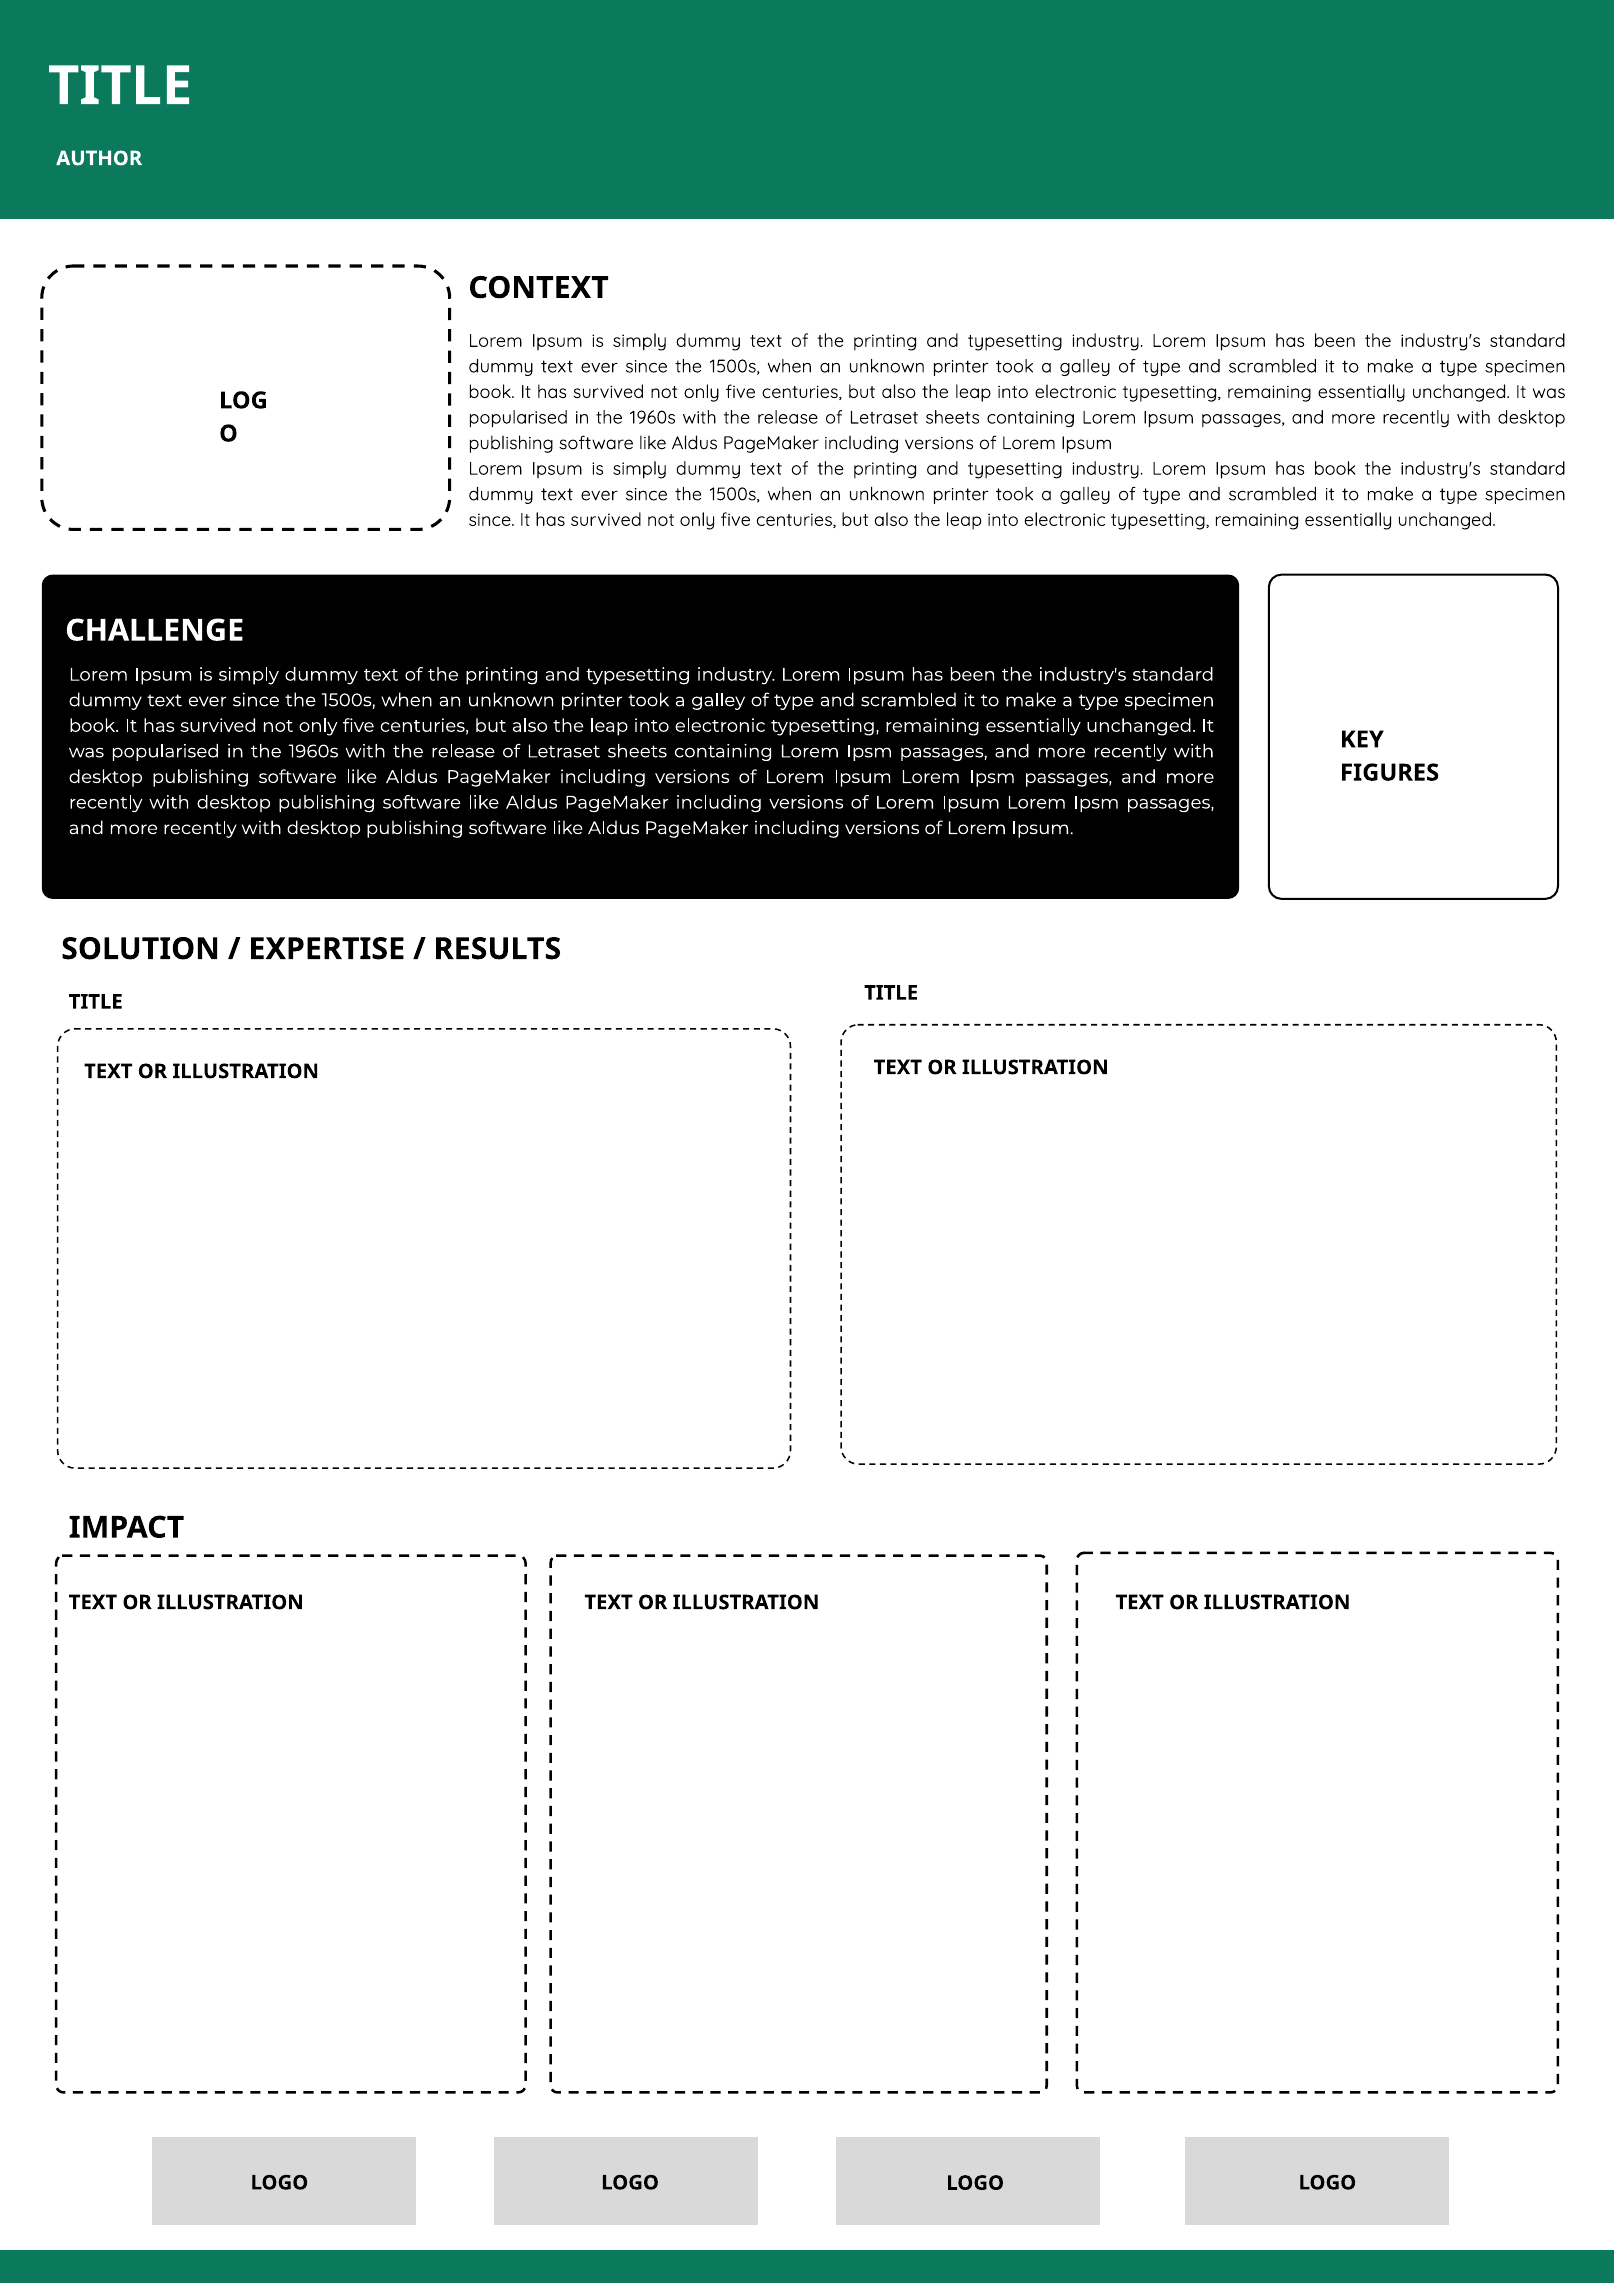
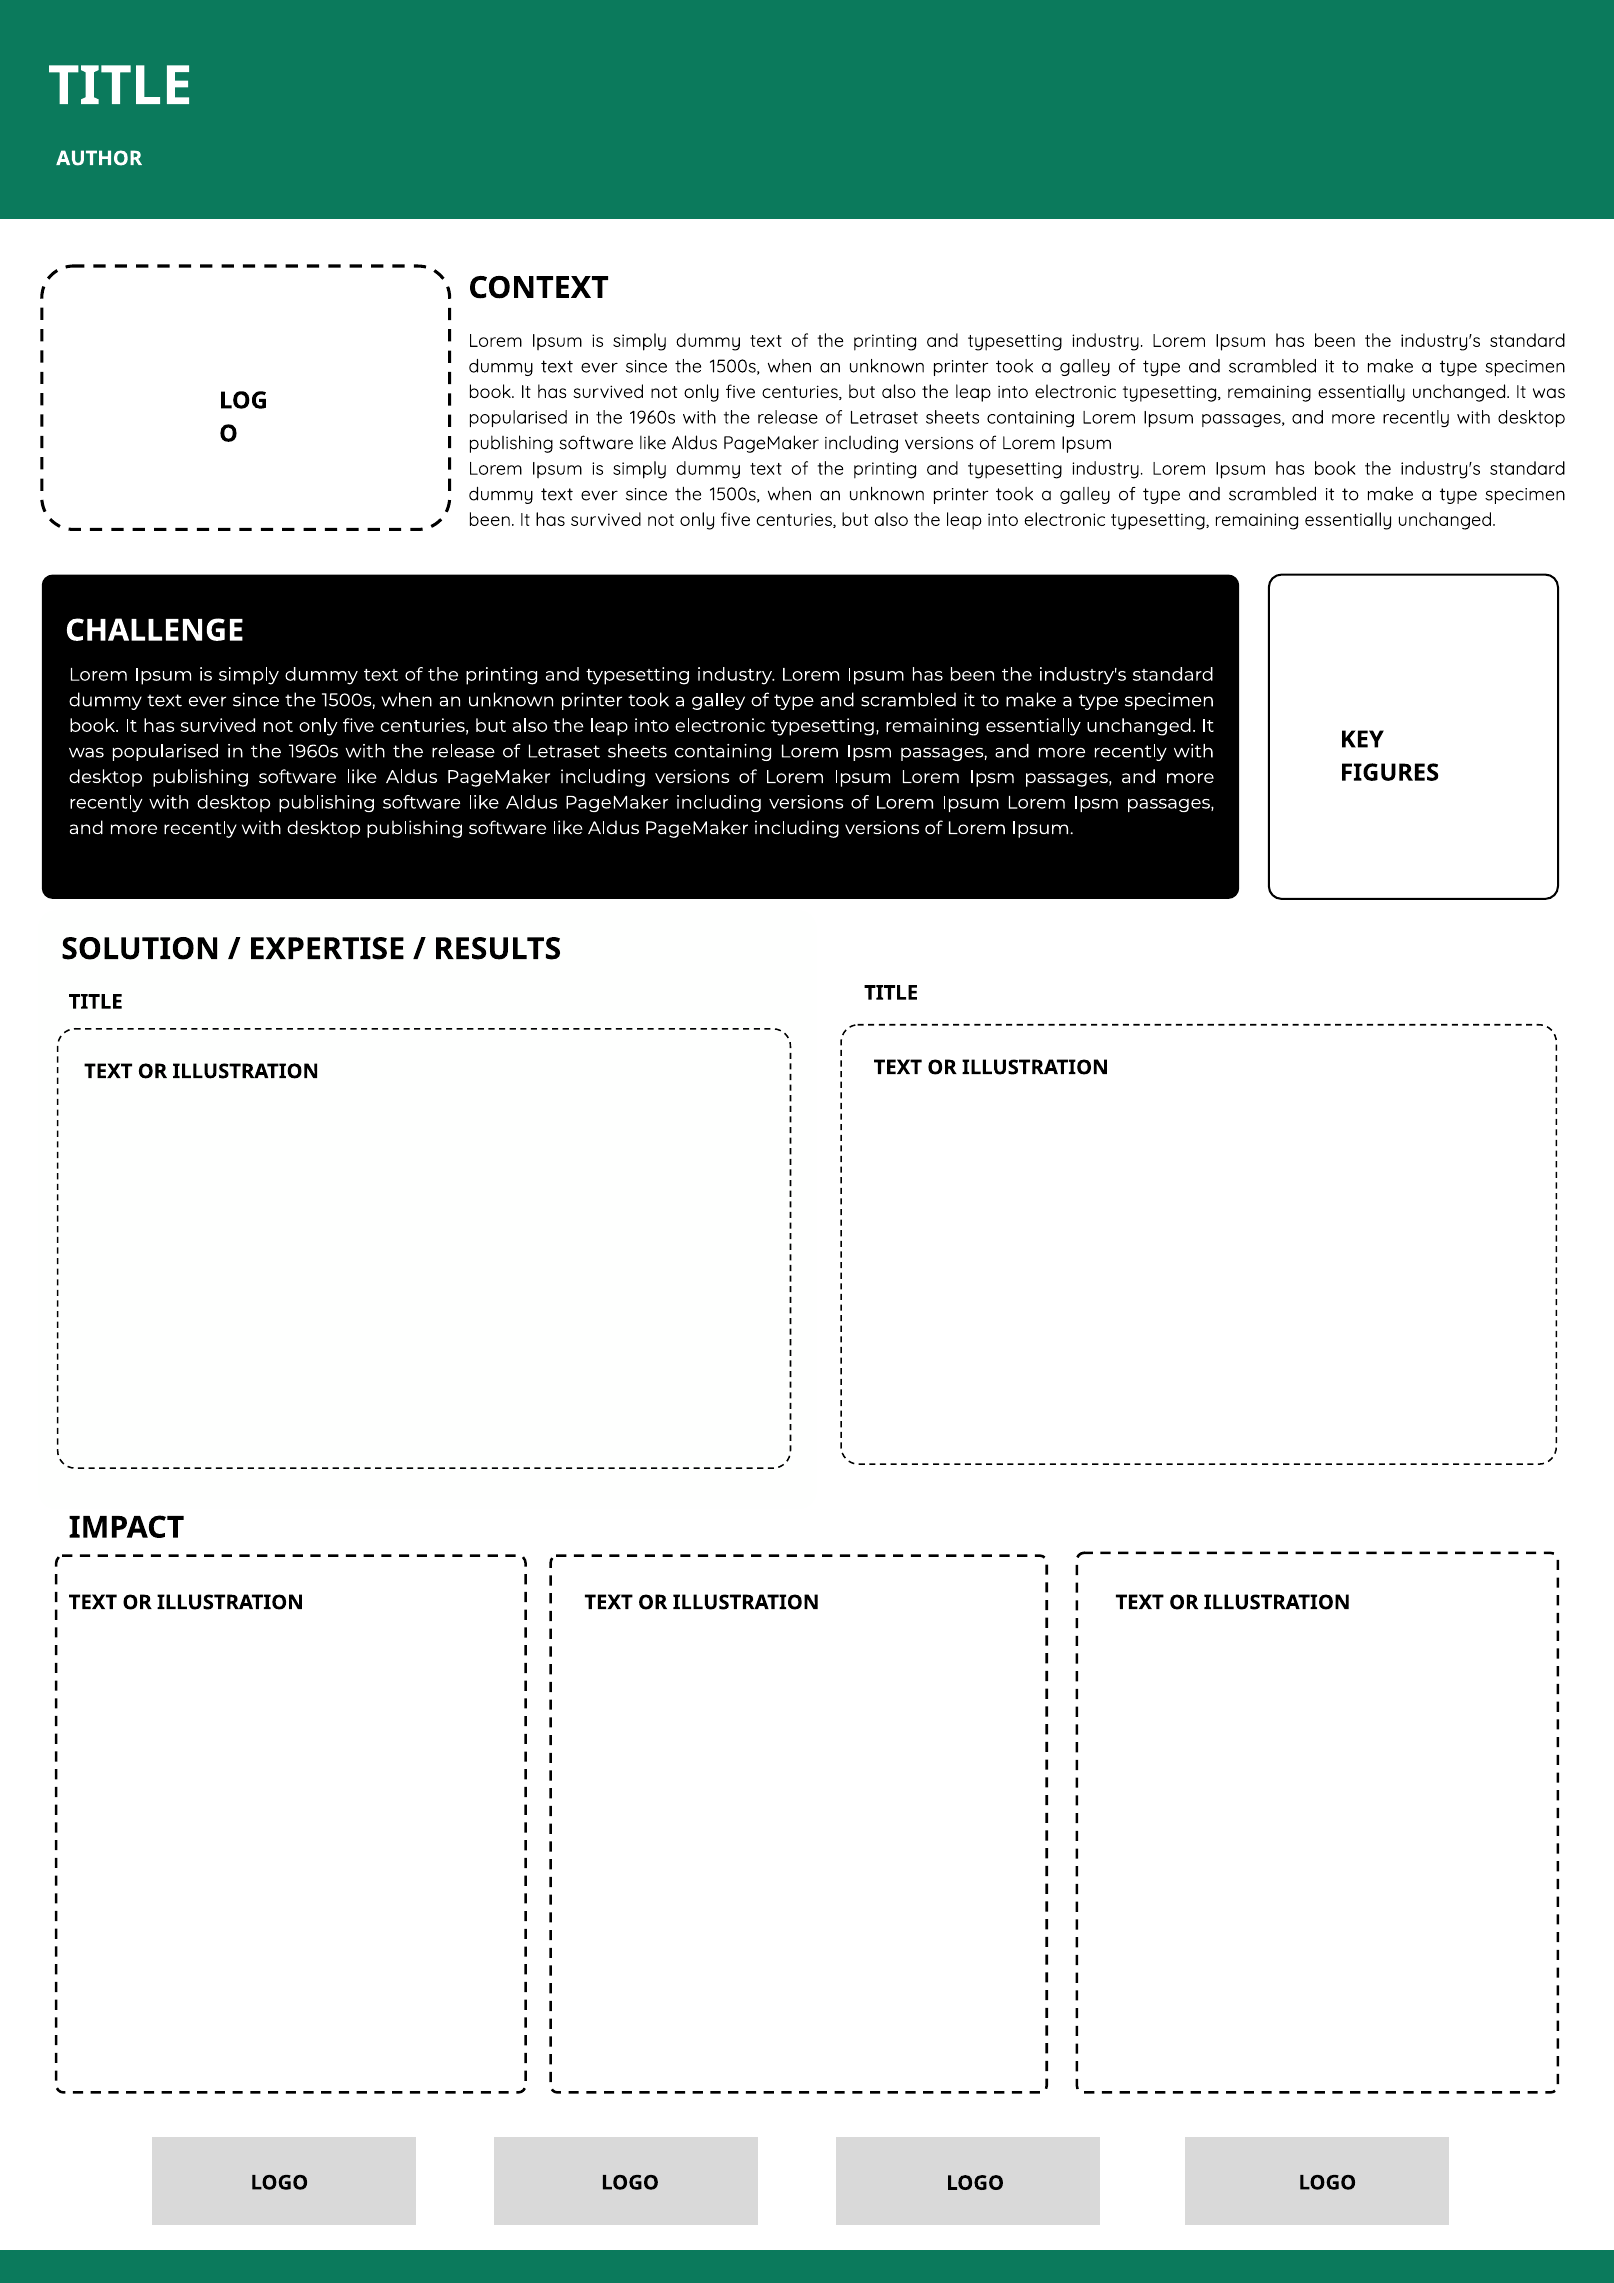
since at (491, 520): since -> been
